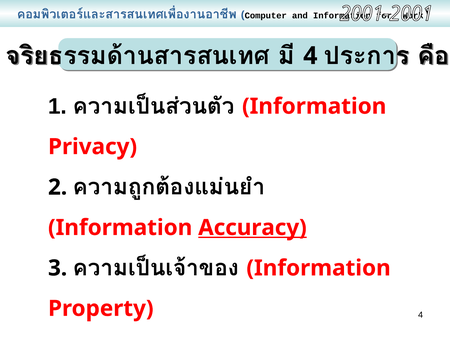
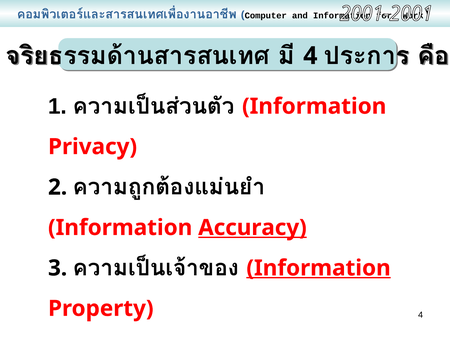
Information at (319, 268) underline: none -> present
